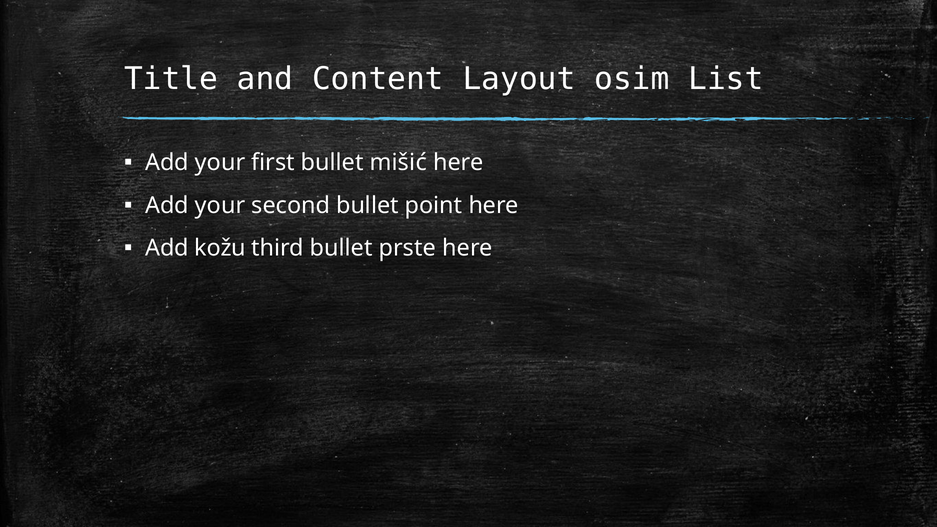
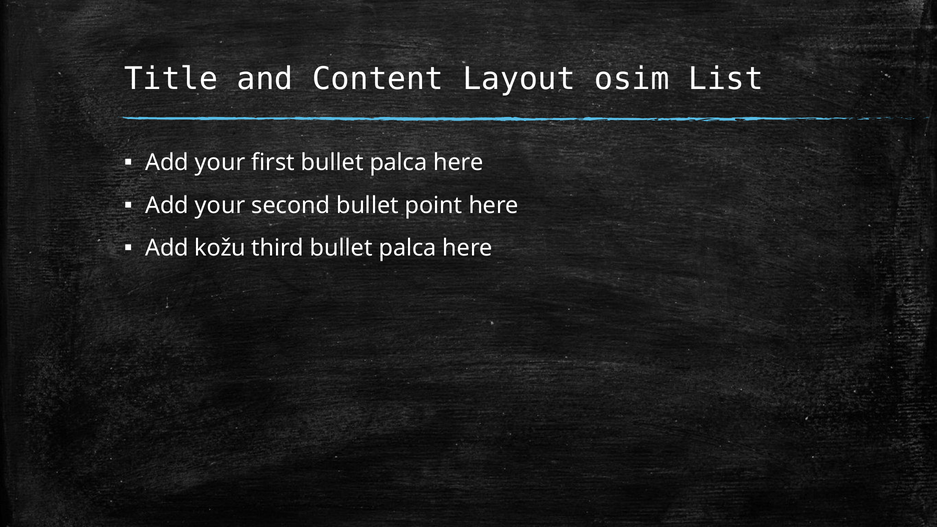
first bullet mišić: mišić -> palca
third bullet prste: prste -> palca
